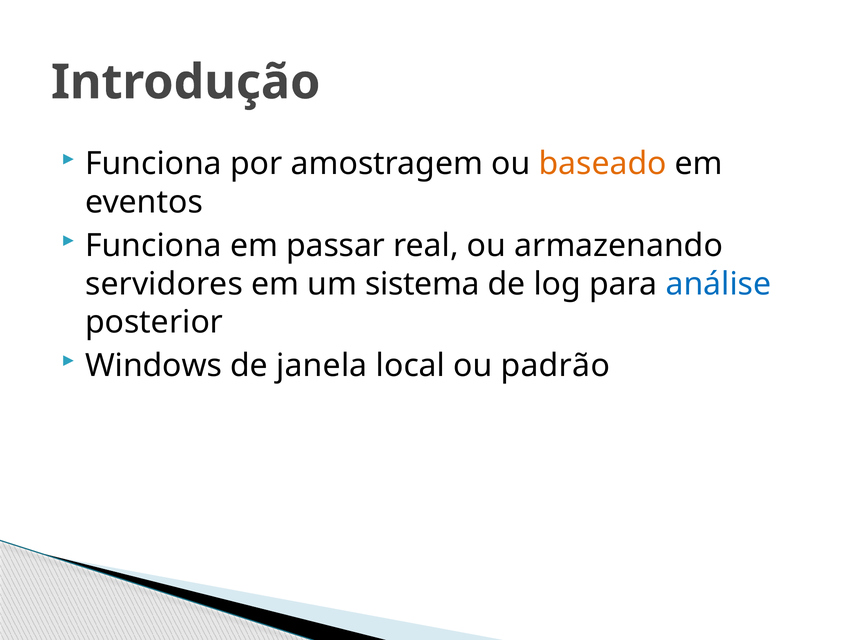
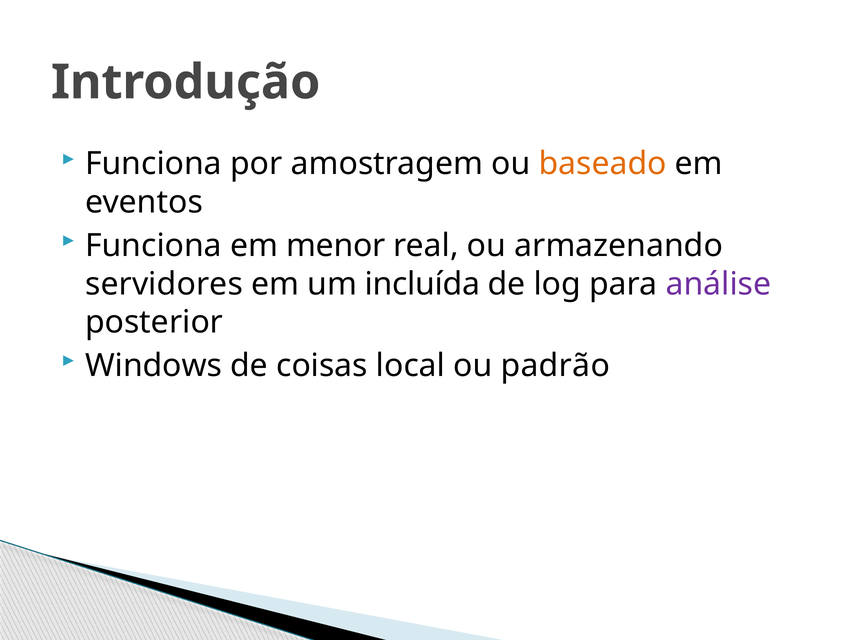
passar: passar -> menor
sistema: sistema -> incluída
análise colour: blue -> purple
janela: janela -> coisas
